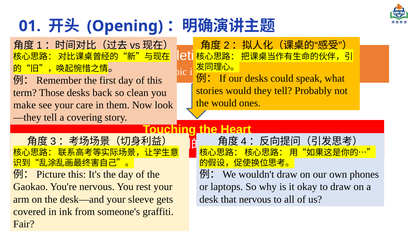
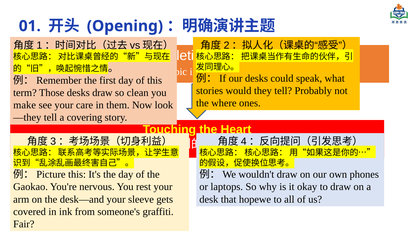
desks back: back -> draw
the would: would -> where
that nervous: nervous -> hopewe
